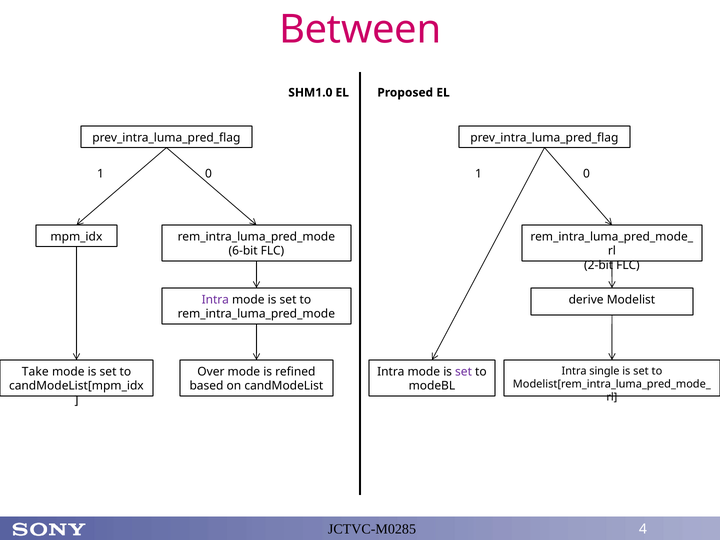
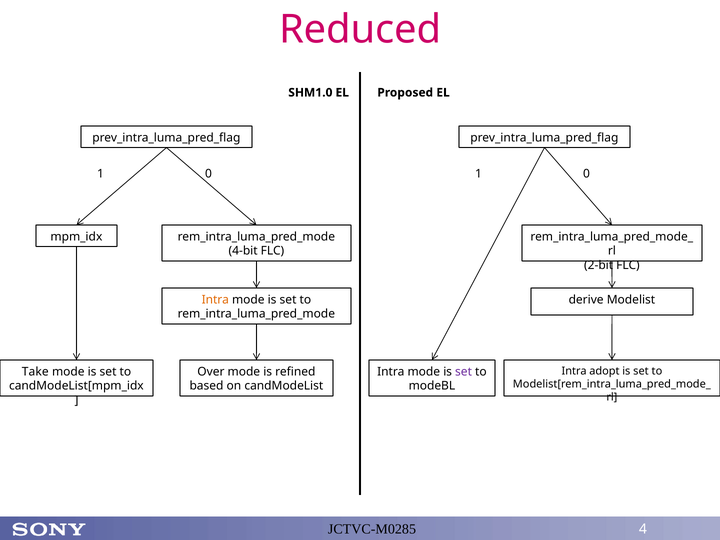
Between: Between -> Reduced
6-bit: 6-bit -> 4-bit
Intra at (215, 300) colour: purple -> orange
single: single -> adopt
